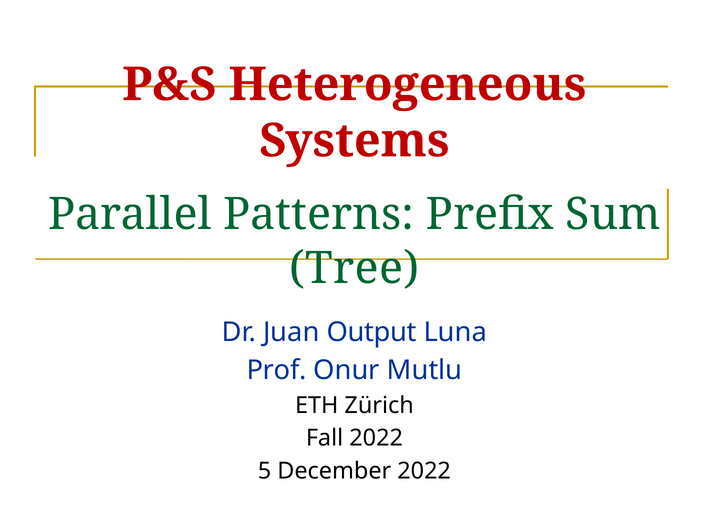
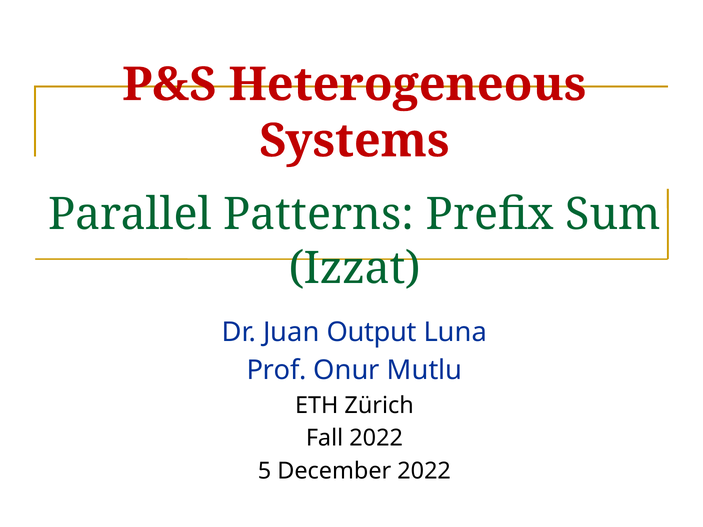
Tree: Tree -> Izzat
